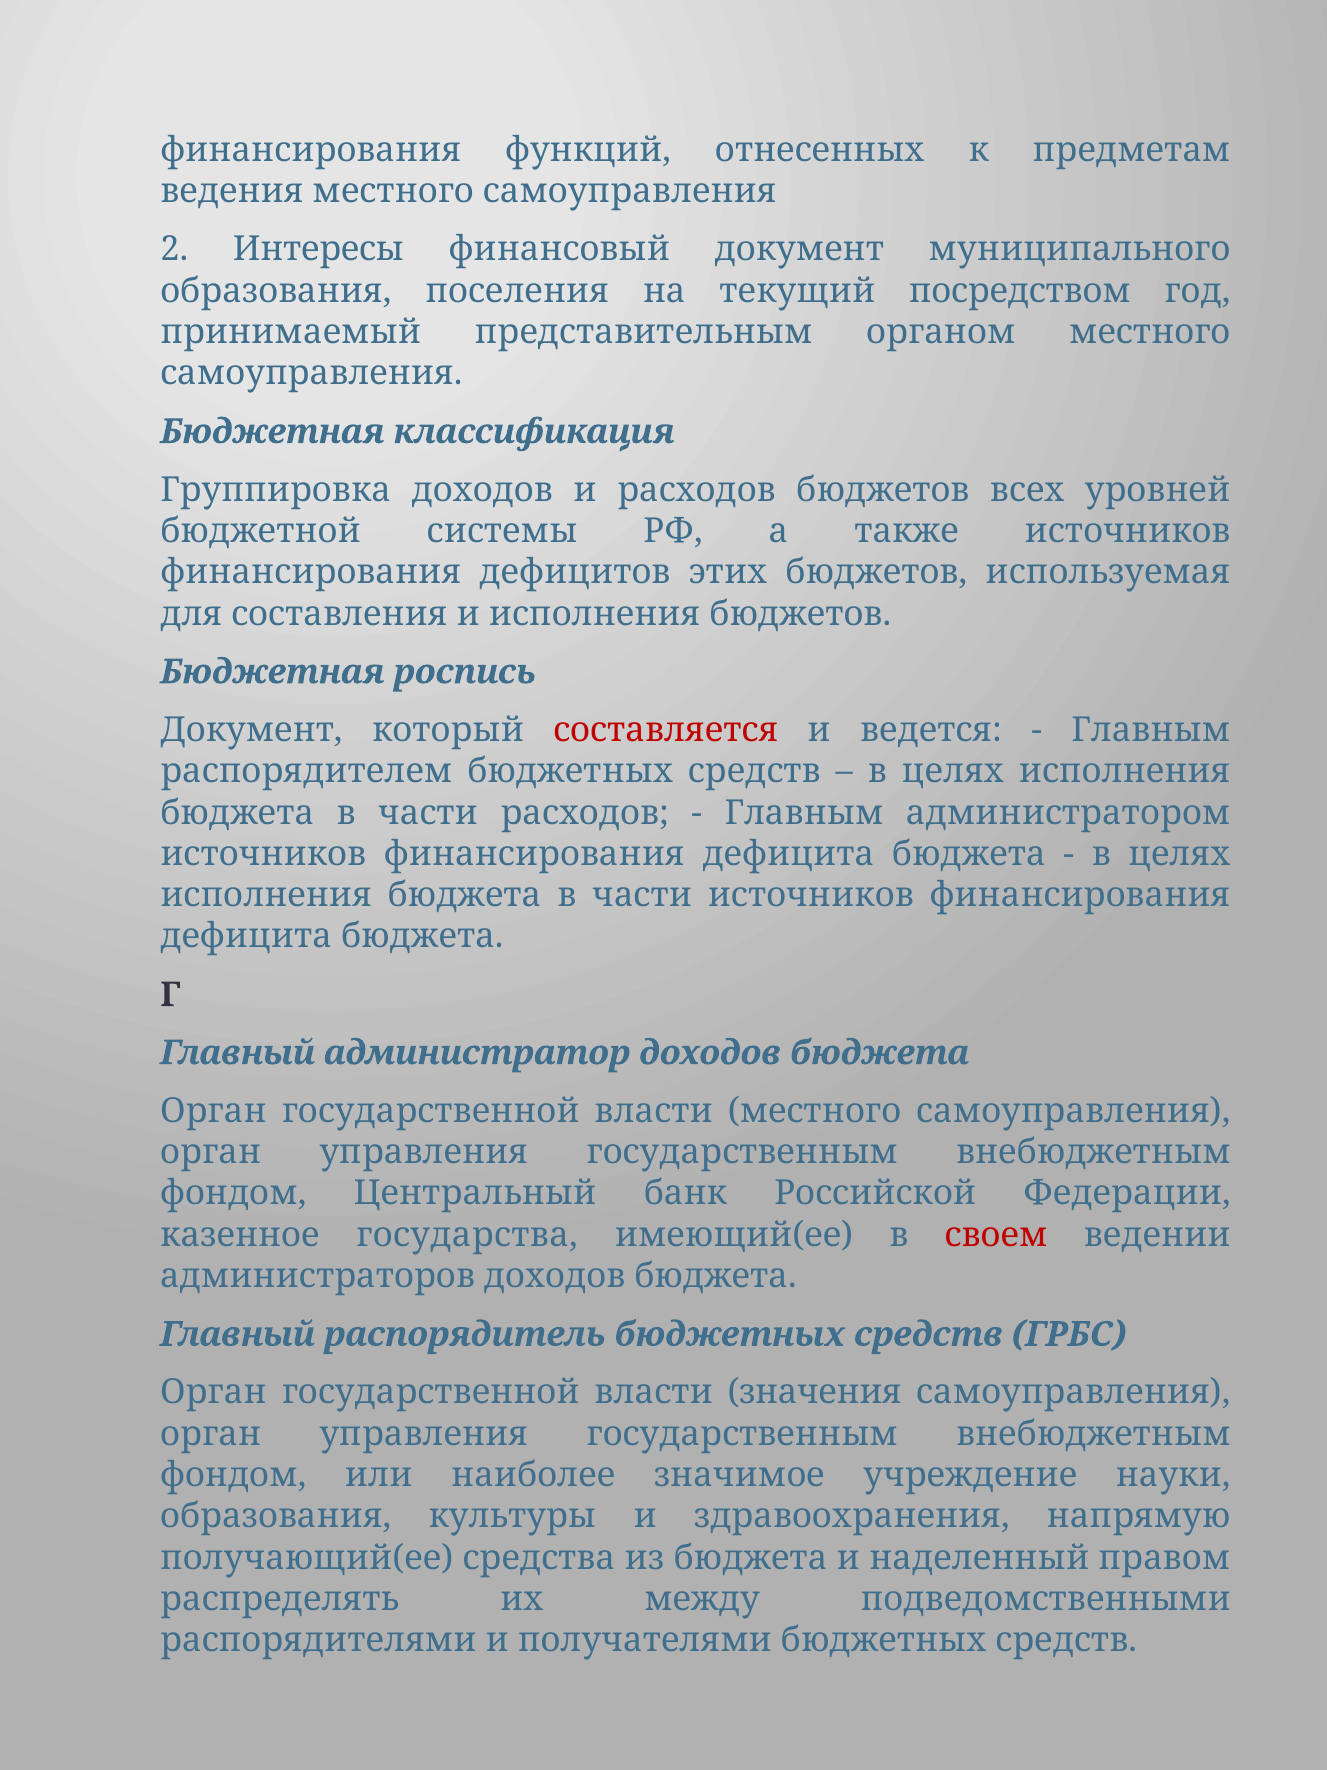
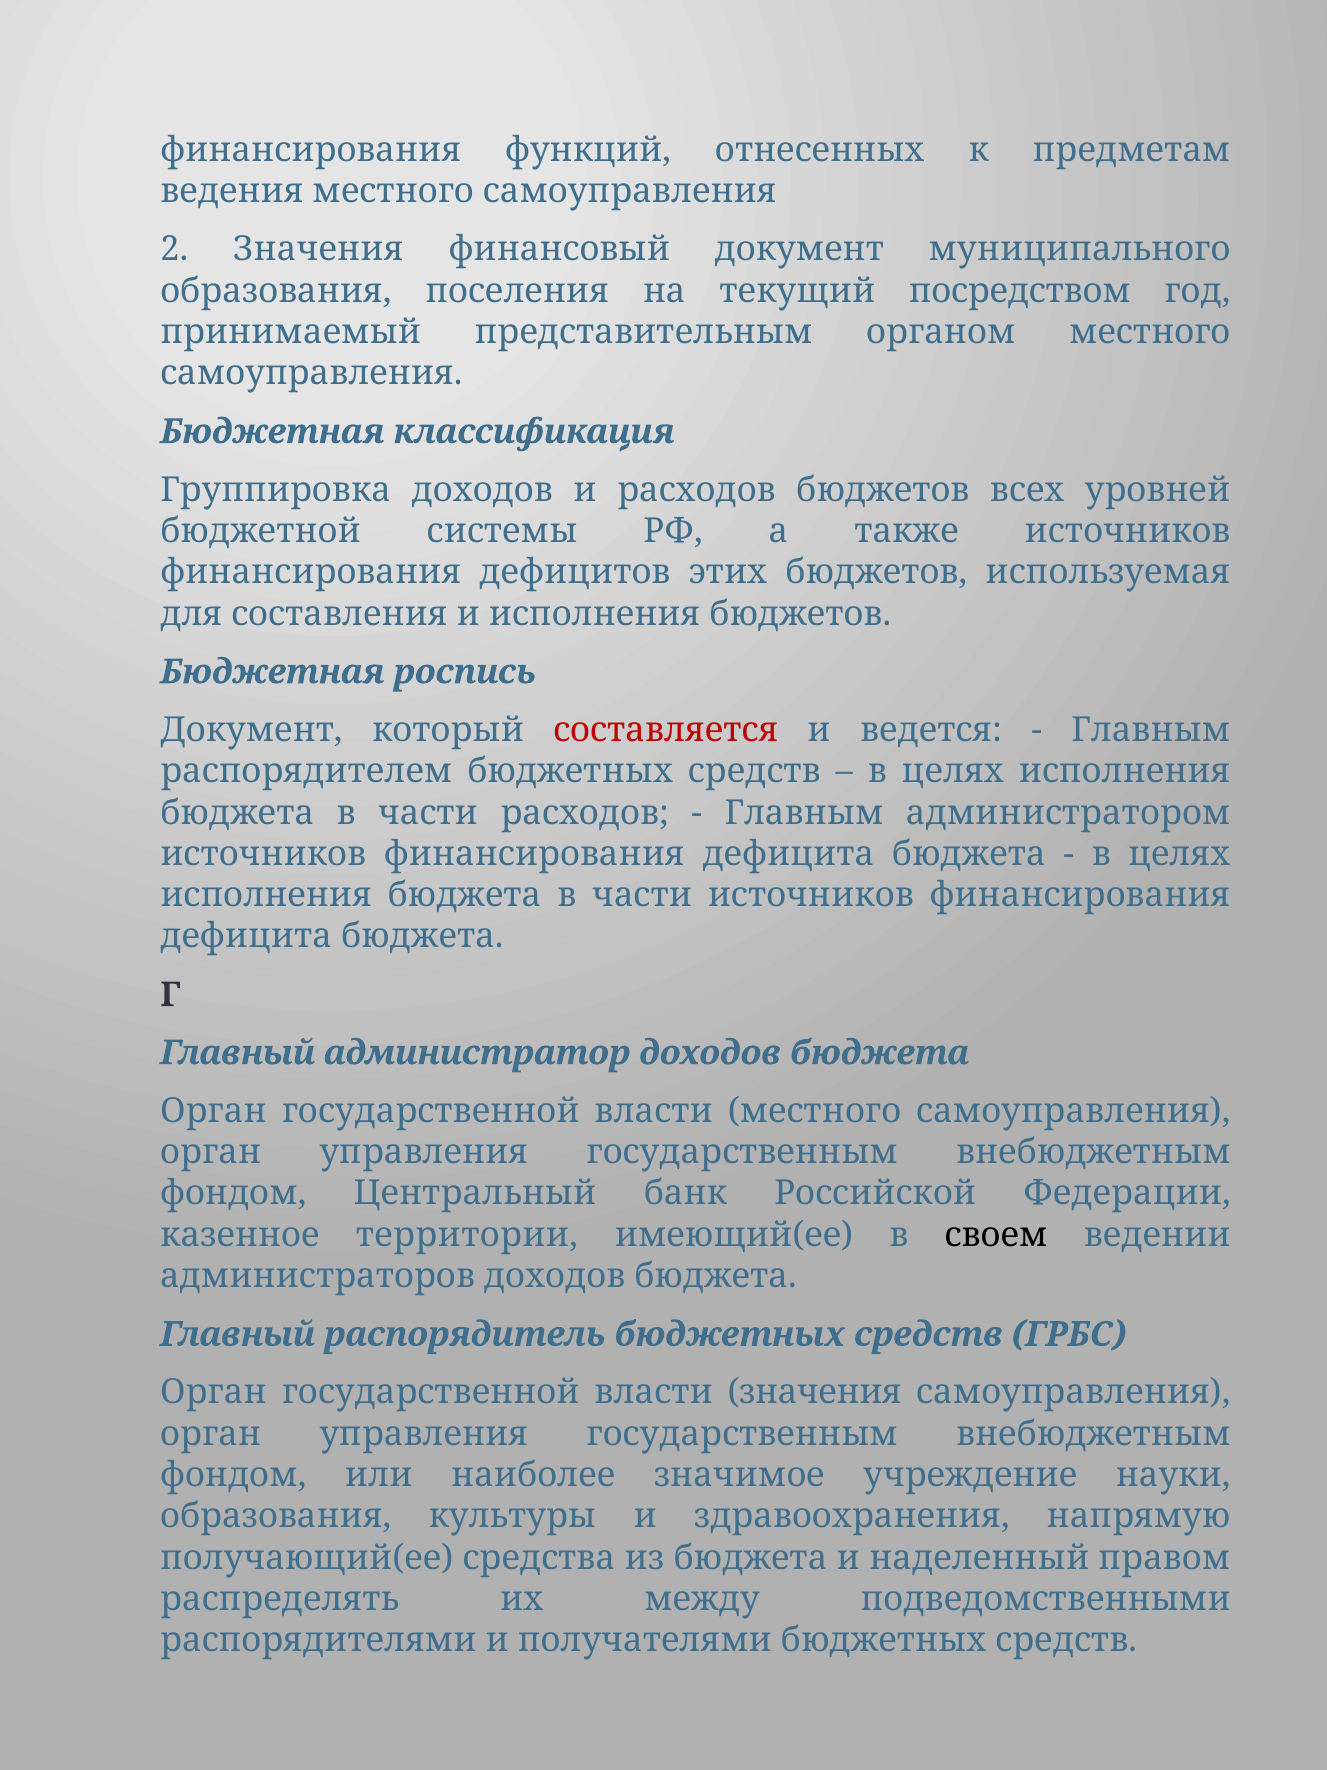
2 Интересы: Интересы -> Значения
государства: государства -> территории
своем colour: red -> black
